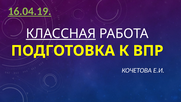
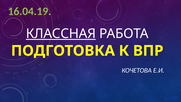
16.04.19 underline: present -> none
